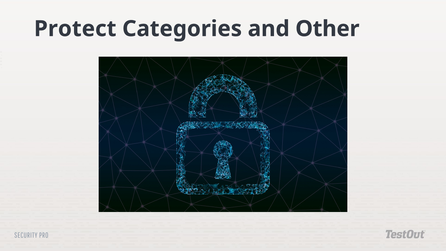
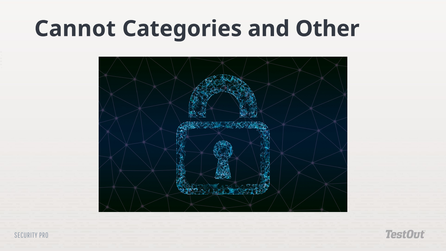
Protect: Protect -> Cannot
